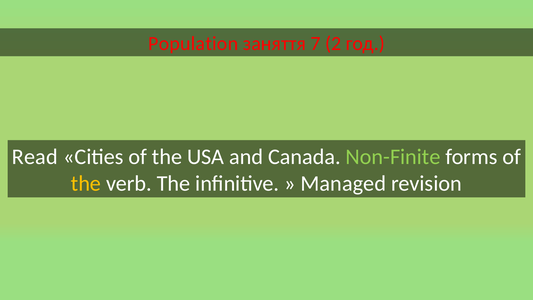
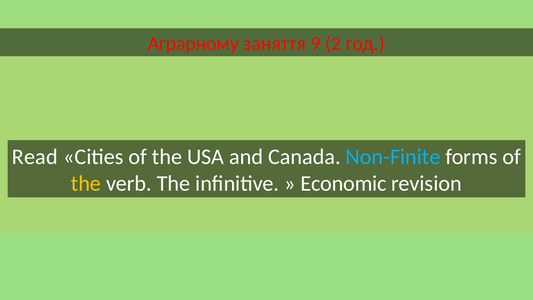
Population: Population -> Аграрному
7: 7 -> 9
Non-Finite colour: light green -> light blue
Managed: Managed -> Economic
